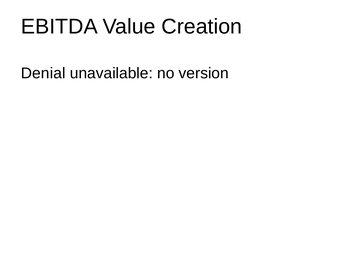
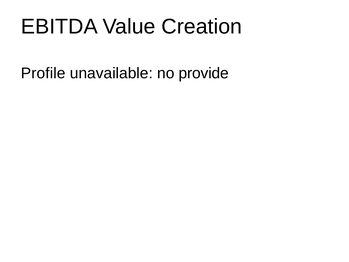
Denial: Denial -> Profile
version: version -> provide
